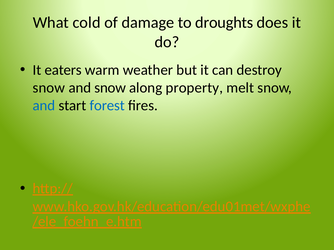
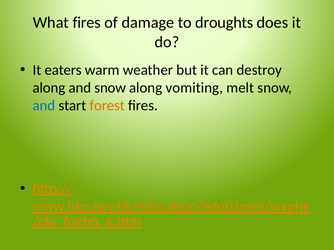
What cold: cold -> fires
snow at (49, 88): snow -> along
property: property -> vomiting
forest colour: blue -> orange
